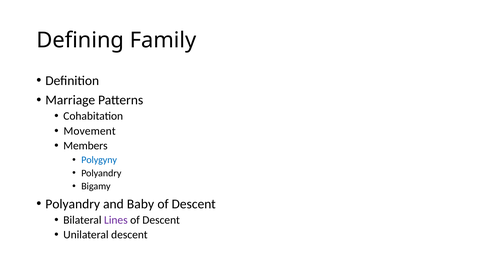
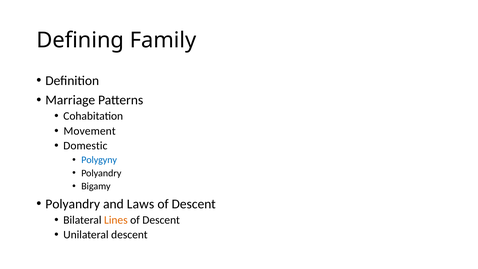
Members: Members -> Domestic
Baby: Baby -> Laws
Lines colour: purple -> orange
